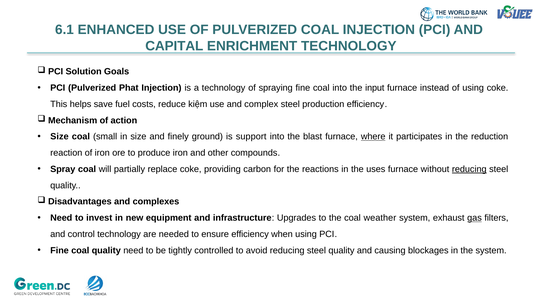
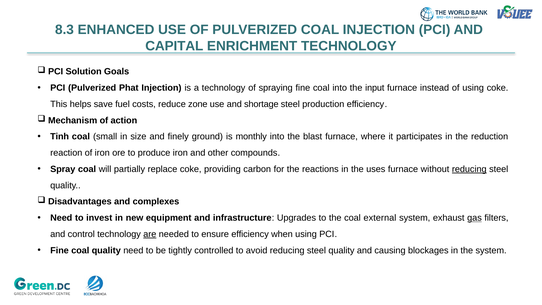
6.1: 6.1 -> 8.3
kiệm: kiệm -> zone
complex: complex -> shortage
Size at (59, 137): Size -> Tinh
support: support -> monthly
where underline: present -> none
weather: weather -> external
are underline: none -> present
